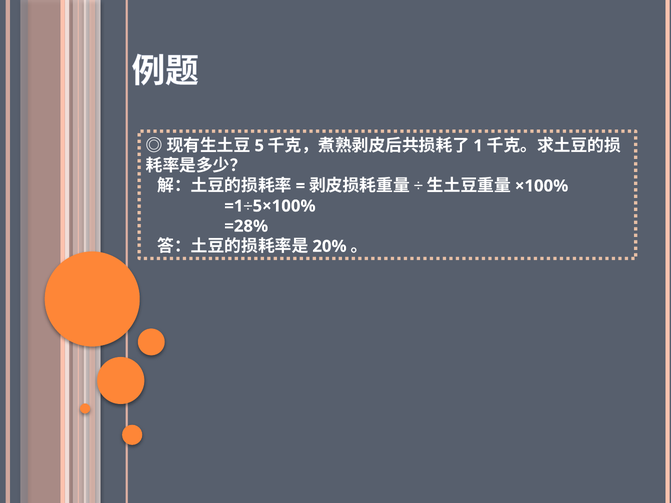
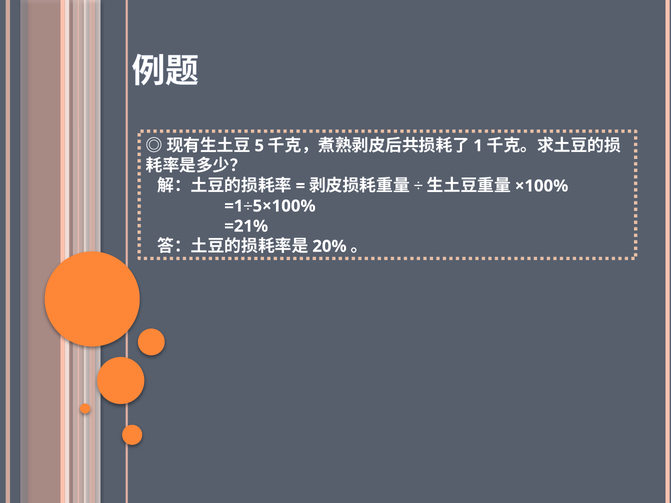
=28%: =28% -> =21%
